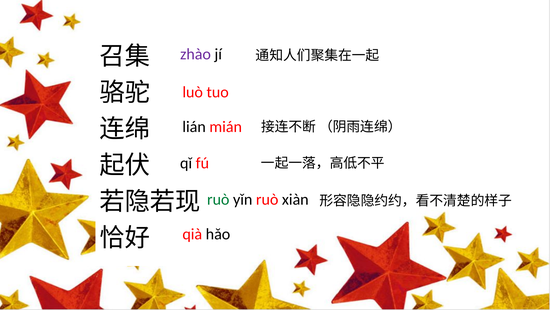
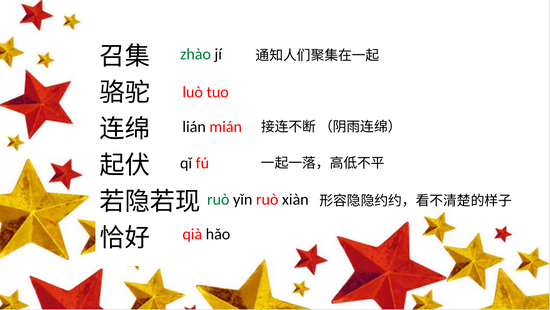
zhào colour: purple -> green
